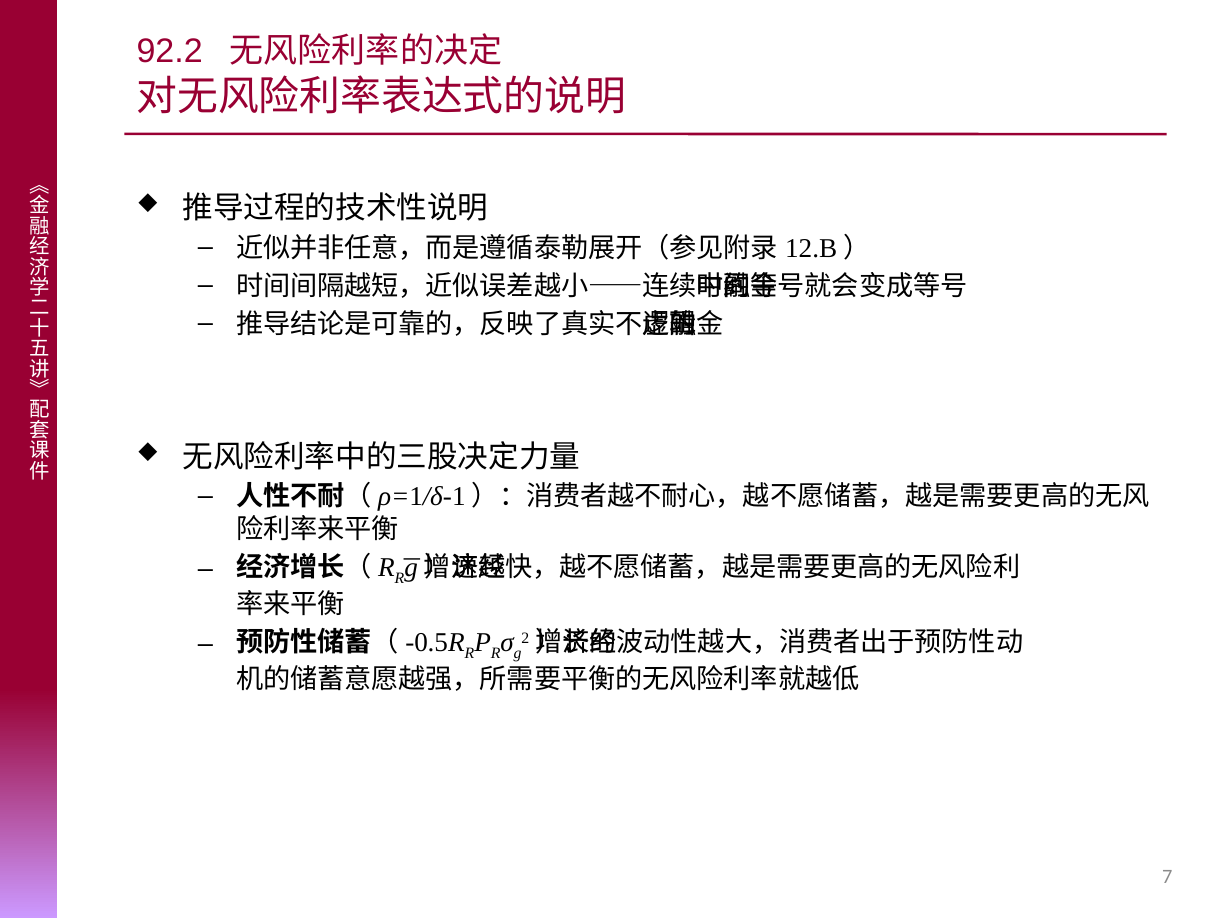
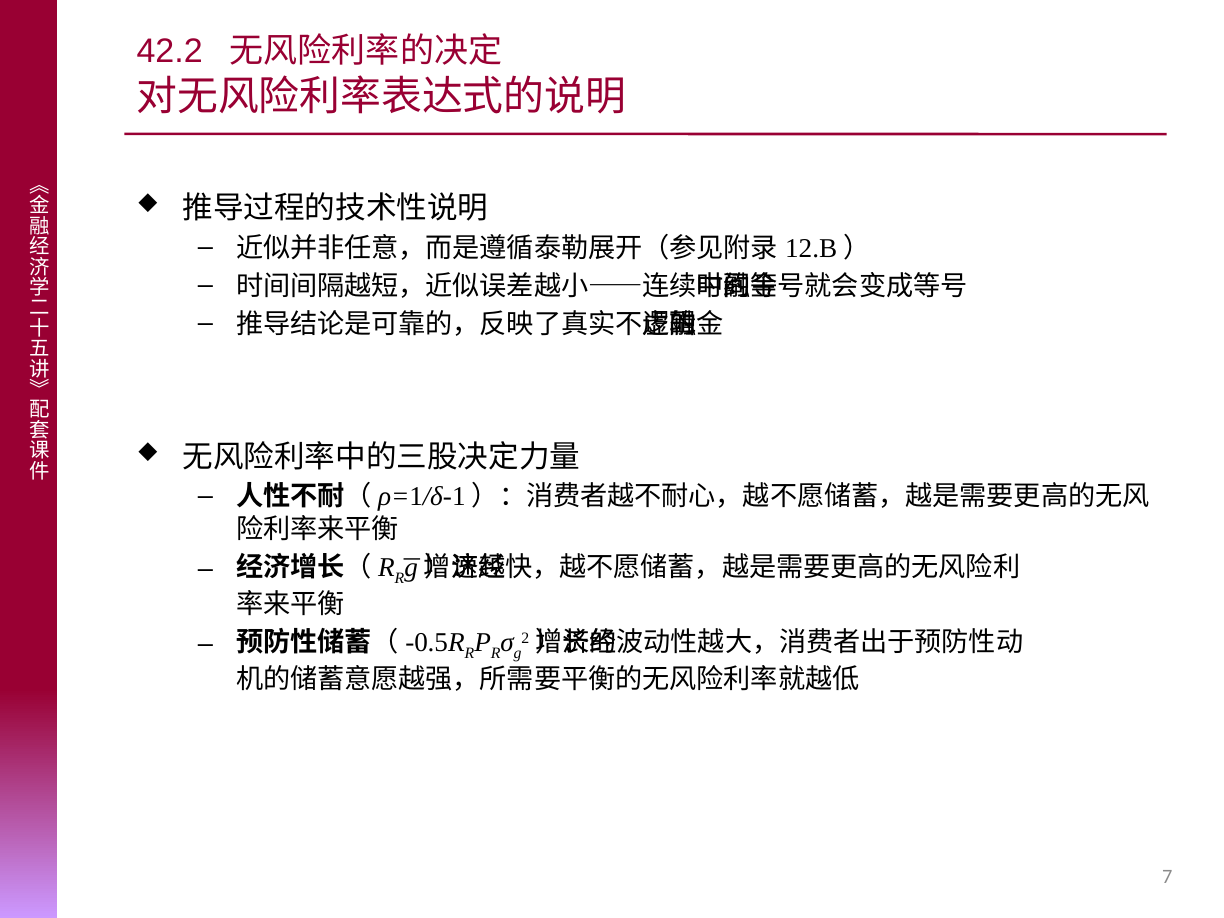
92.2: 92.2 -> 42.2
